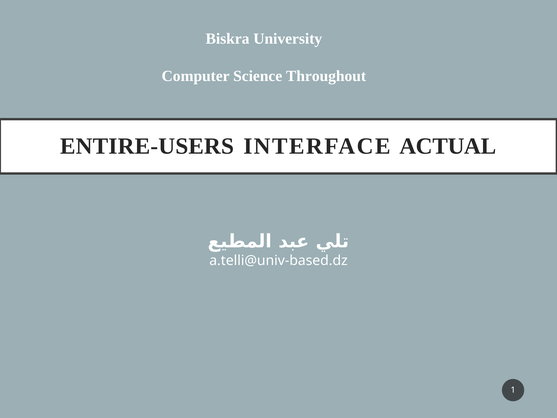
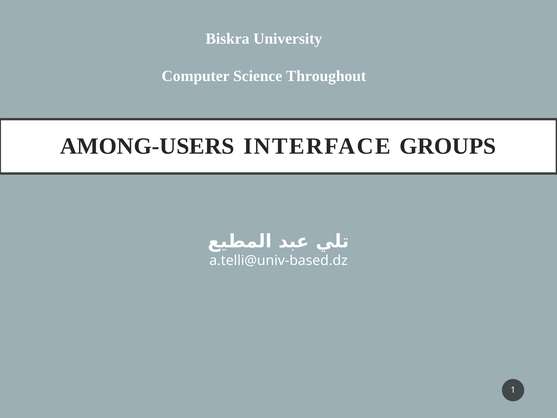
ENTIRE-USERS: ENTIRE-USERS -> AMONG-USERS
ACTUAL: ACTUAL -> GROUPS
